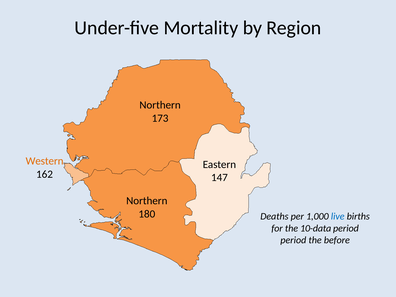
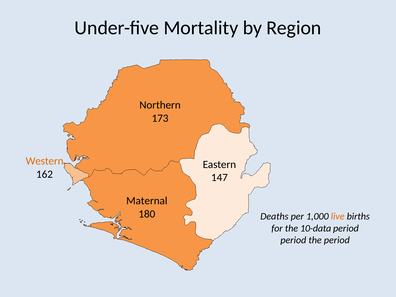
Northern at (147, 201): Northern -> Maternal
live colour: blue -> orange
the before: before -> period
